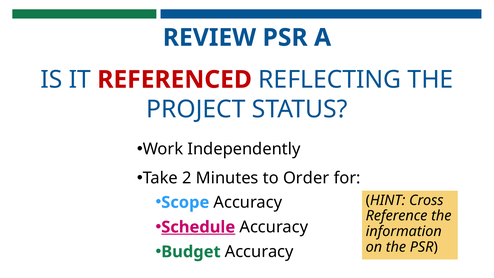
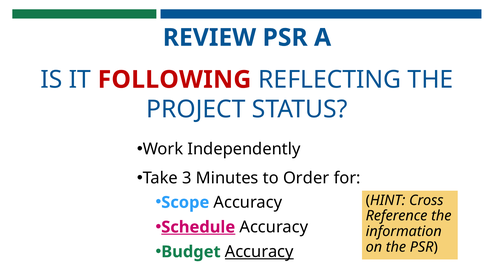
REFERENCED: REFERENCED -> FOLLOWING
2: 2 -> 3
Accuracy at (259, 252) underline: none -> present
